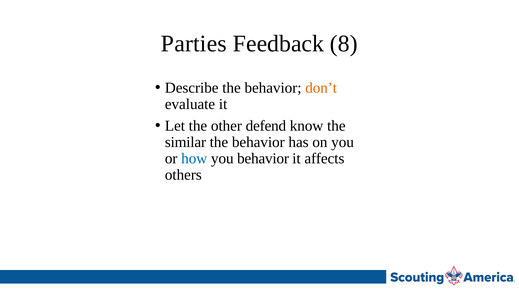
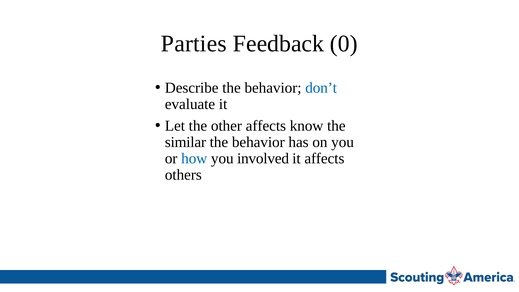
8: 8 -> 0
don’t colour: orange -> blue
other defend: defend -> affects
you behavior: behavior -> involved
